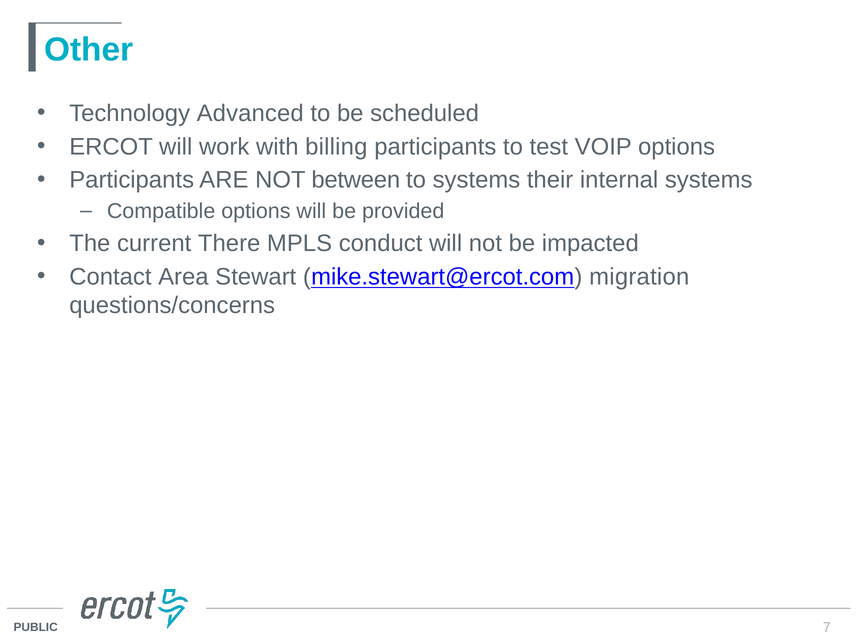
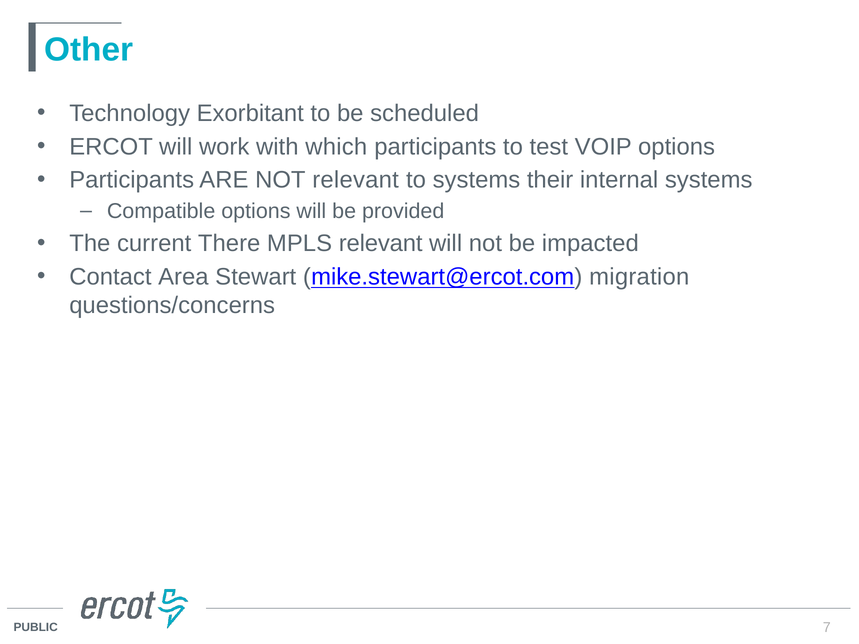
Advanced: Advanced -> Exorbitant
billing: billing -> which
NOT between: between -> relevant
MPLS conduct: conduct -> relevant
